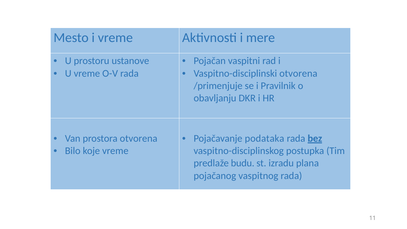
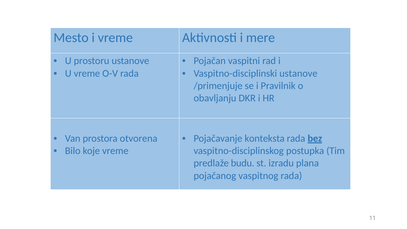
Vaspitno-disciplinski otvorena: otvorena -> ustanove
podataka: podataka -> konteksta
